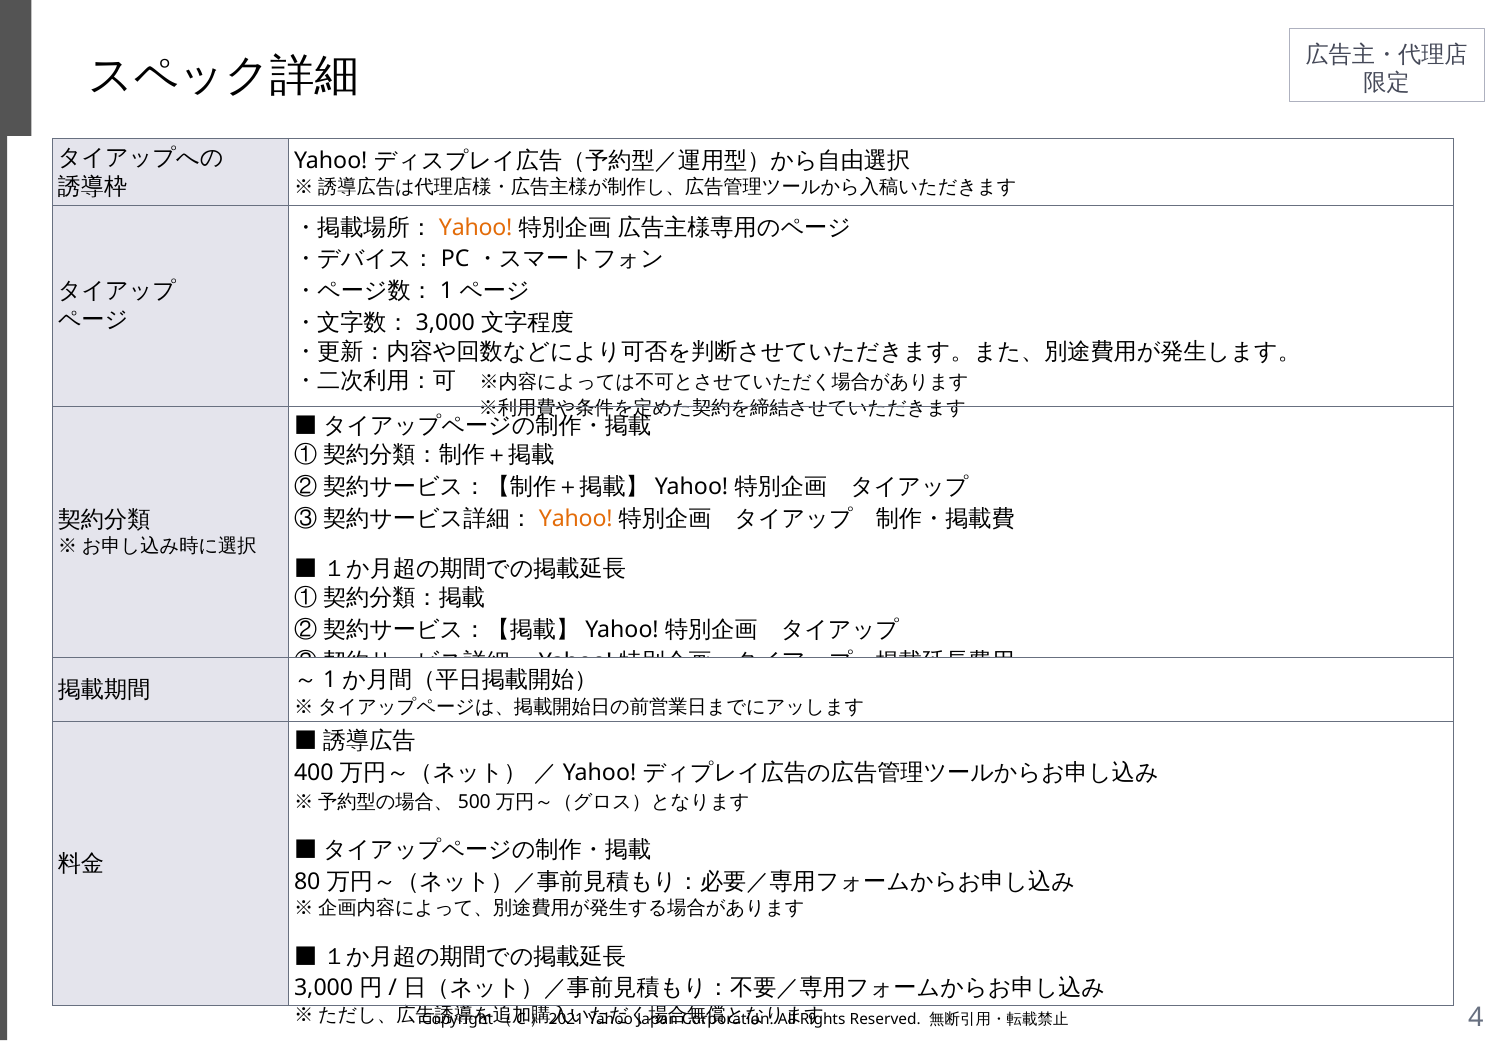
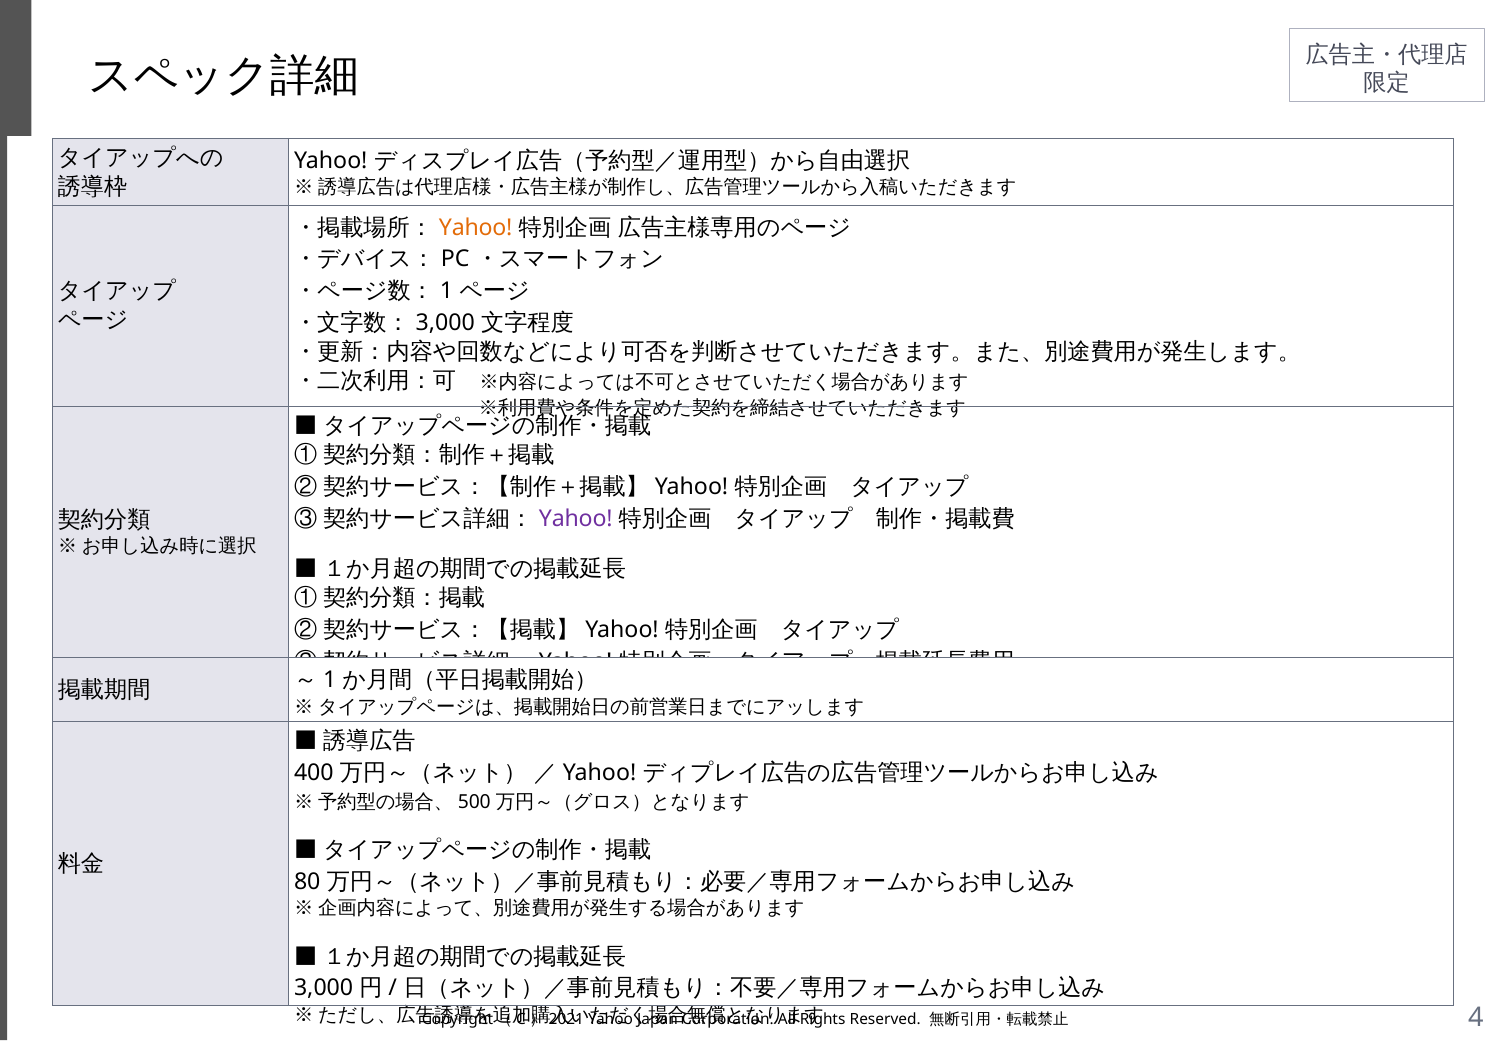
Yahoo at (576, 519) colour: orange -> purple
